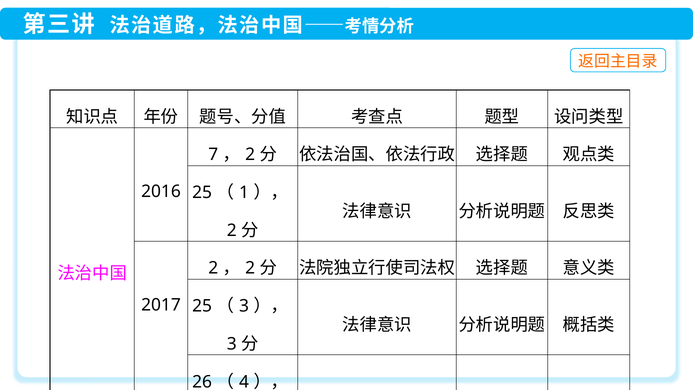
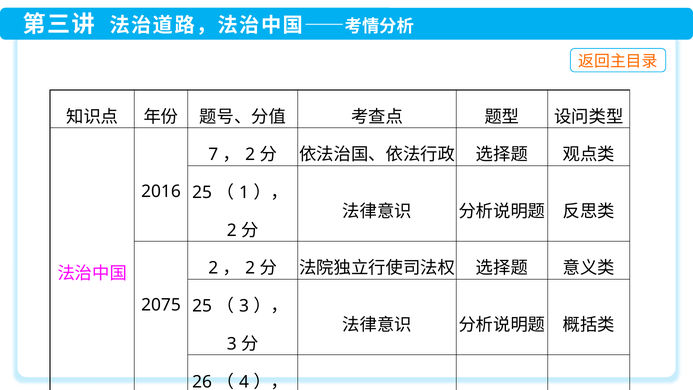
2017: 2017 -> 2075
